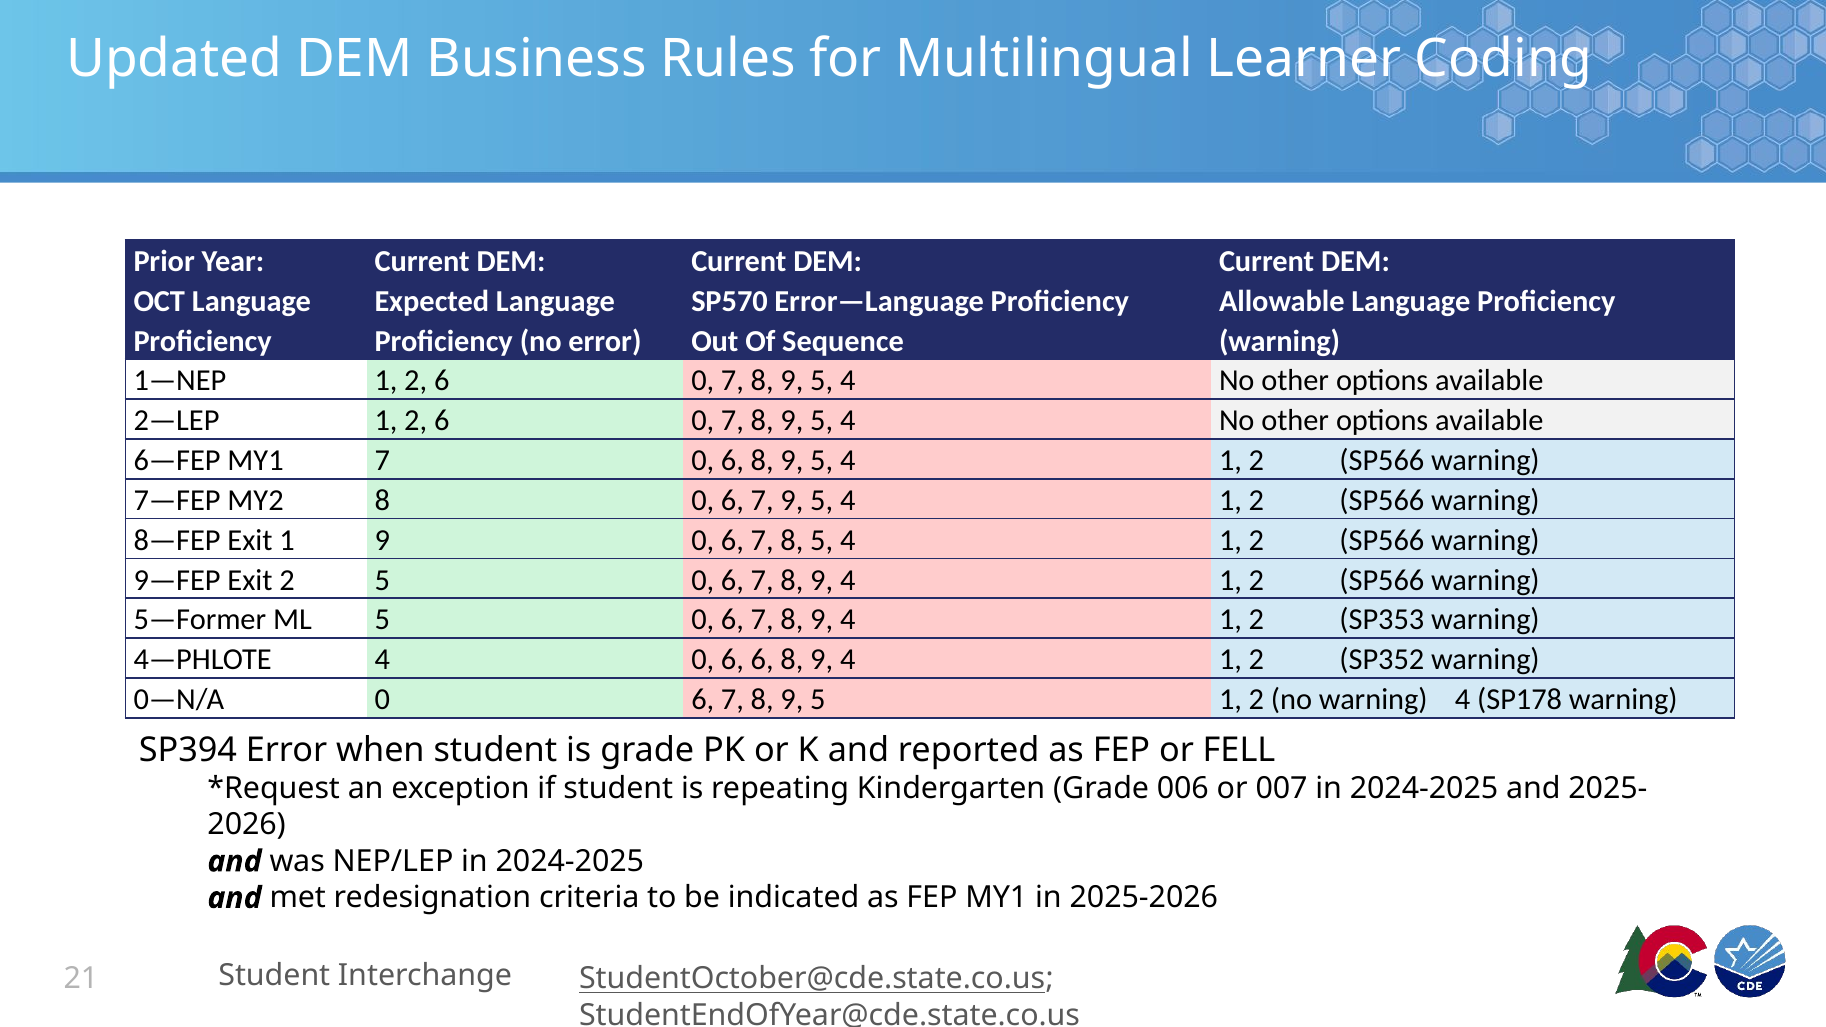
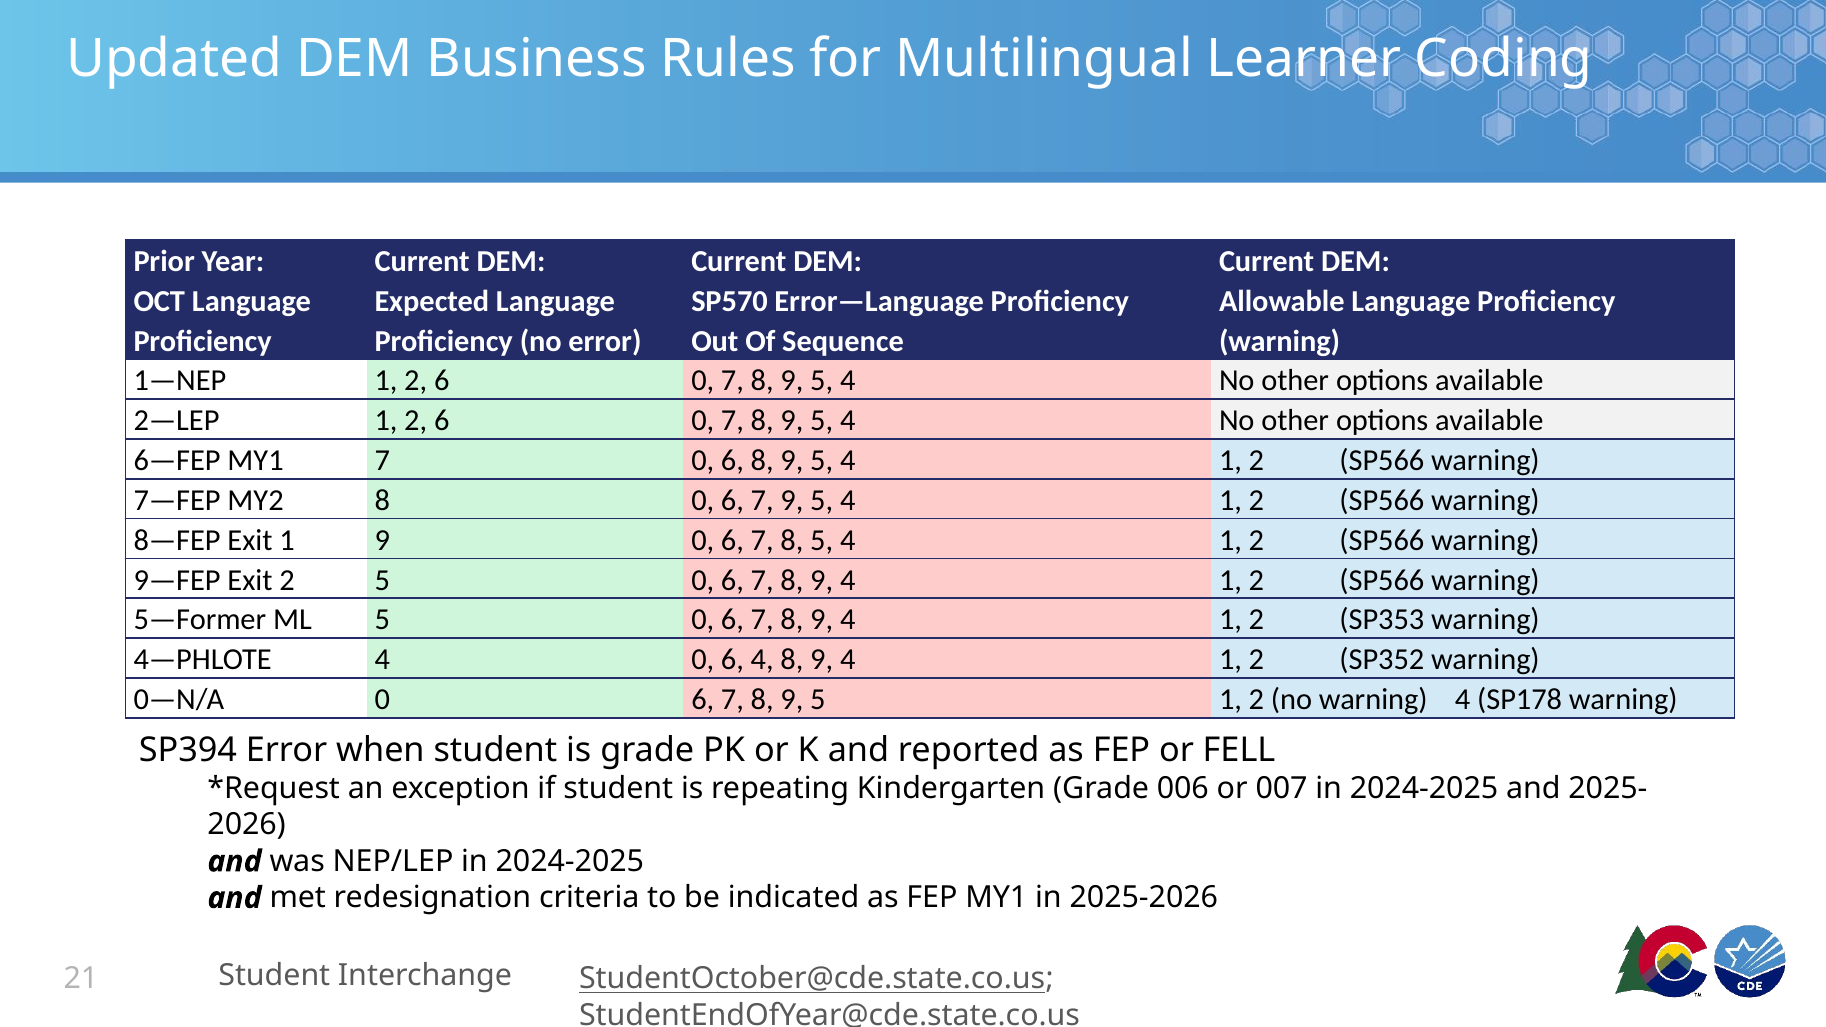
6 6: 6 -> 4
